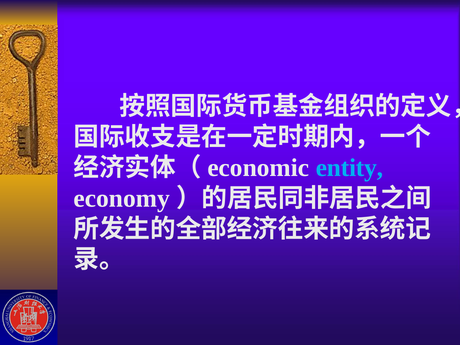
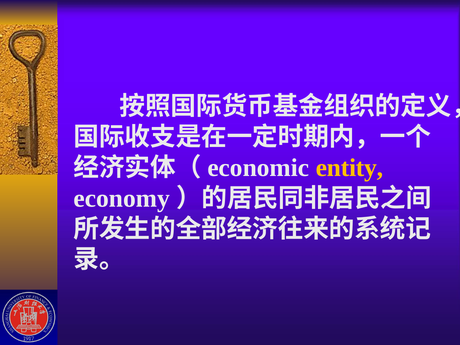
entity colour: light blue -> yellow
